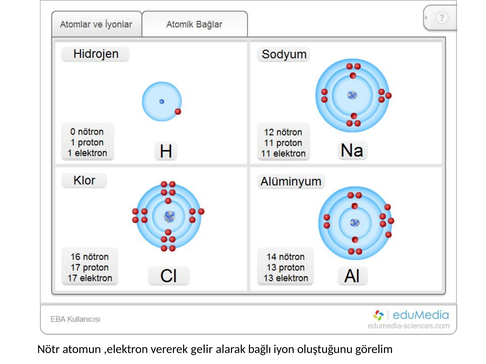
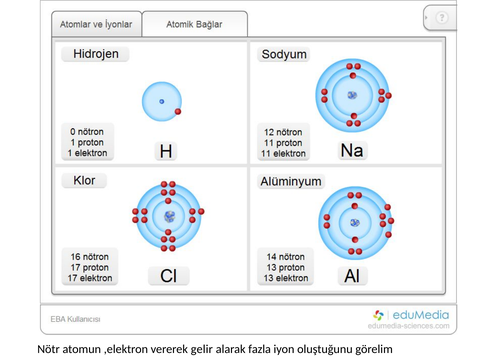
bağlı: bağlı -> fazla
